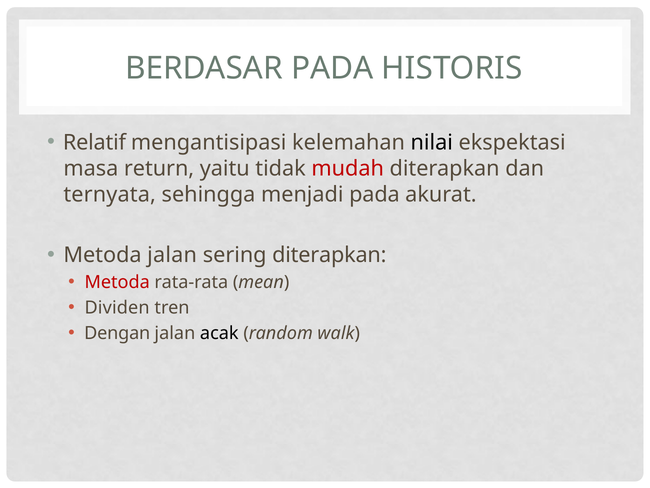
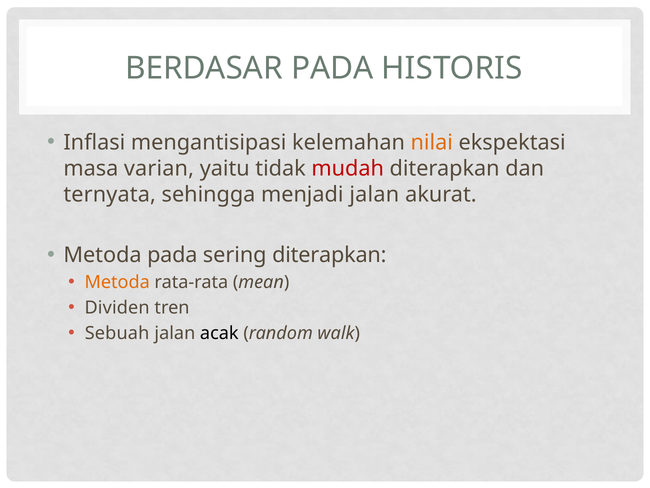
Relatif: Relatif -> Inflasi
nilai colour: black -> orange
return: return -> varian
menjadi pada: pada -> jalan
Metoda jalan: jalan -> pada
Metoda at (117, 282) colour: red -> orange
Dengan: Dengan -> Sebuah
